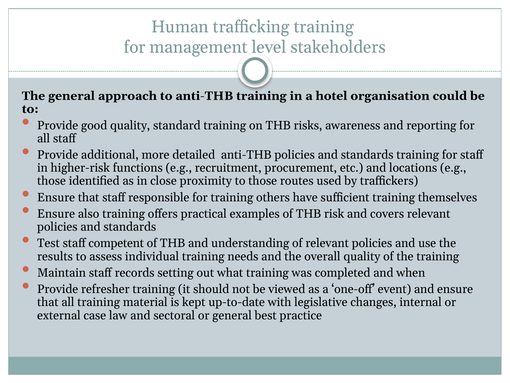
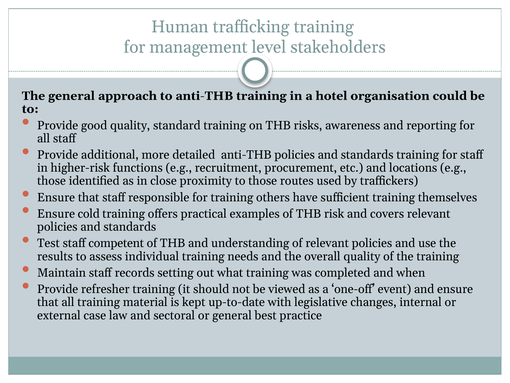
also: also -> cold
